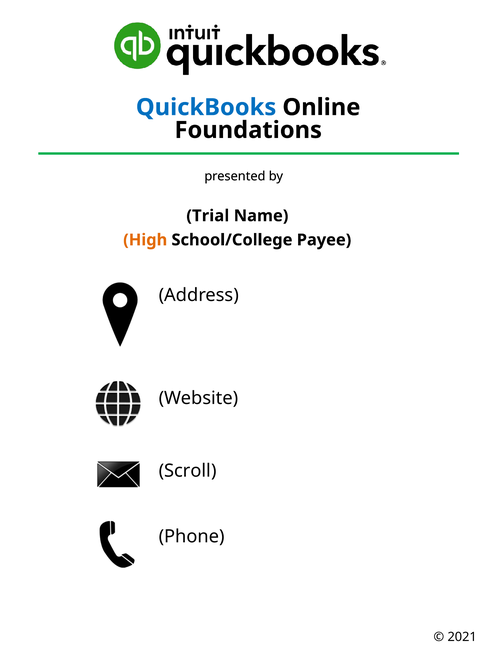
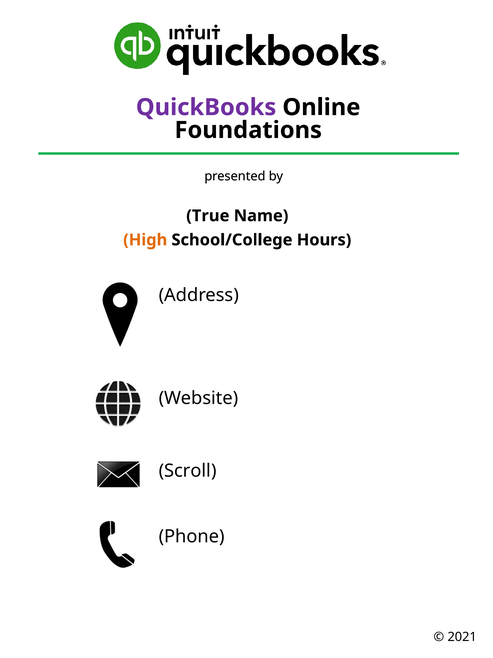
QuickBooks colour: blue -> purple
Trial: Trial -> True
Payee: Payee -> Hours
